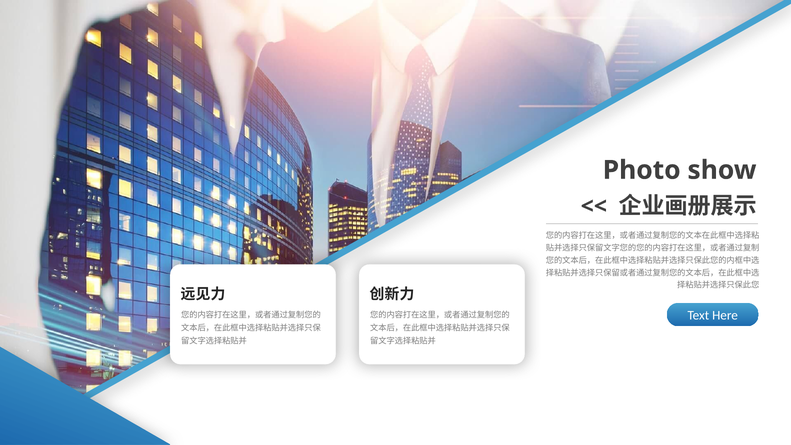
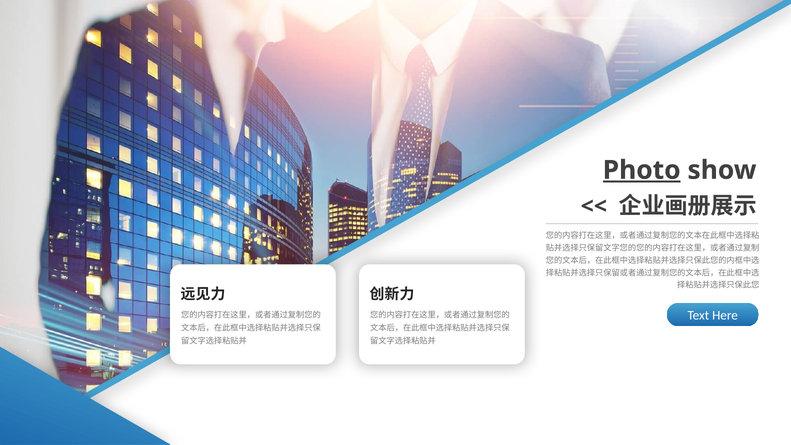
Photo underline: none -> present
